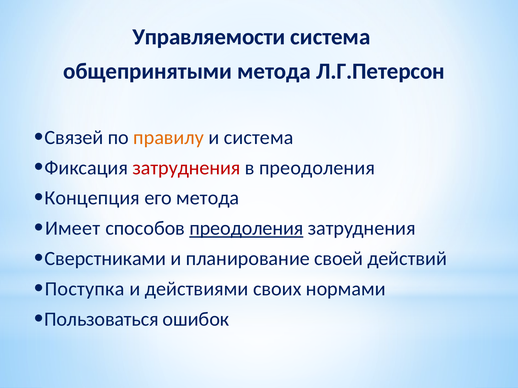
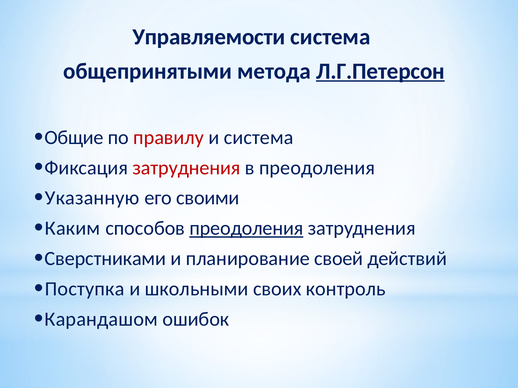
Л.Г.Петерсон underline: none -> present
Связей: Связей -> Общие
правилу colour: orange -> red
Концепция: Концепция -> Указанную
его метода: метода -> своими
Имеет: Имеет -> Каким
действиями: действиями -> школьными
нормами: нормами -> контроль
Пользоваться: Пользоваться -> Карандашом
